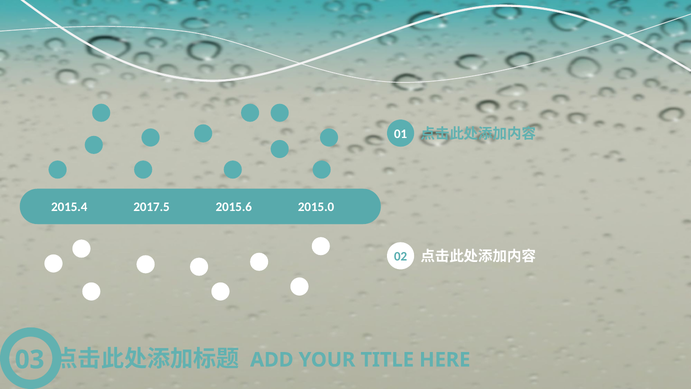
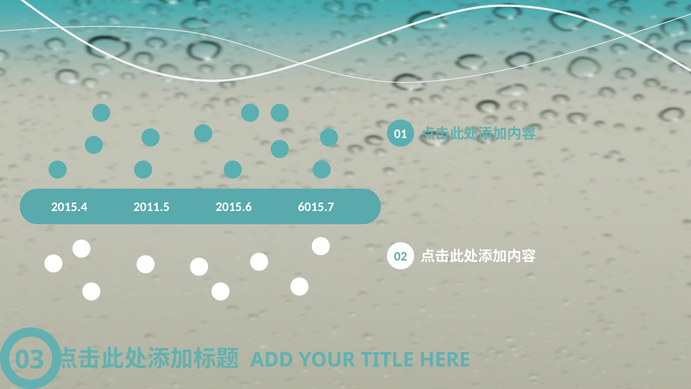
2017.5: 2017.5 -> 2011.5
2015.0: 2015.0 -> 6015.7
